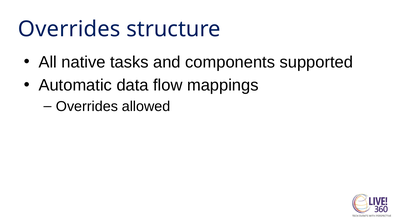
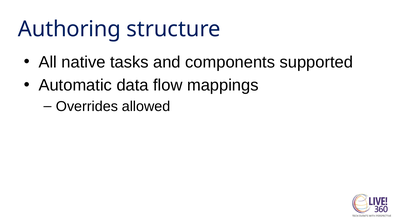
Overrides at (69, 29): Overrides -> Authoring
